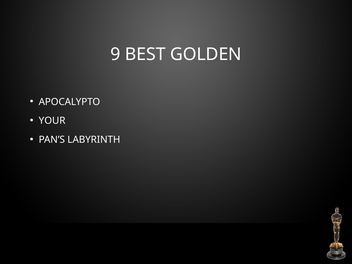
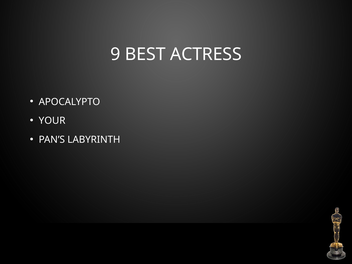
GOLDEN: GOLDEN -> ACTRESS
